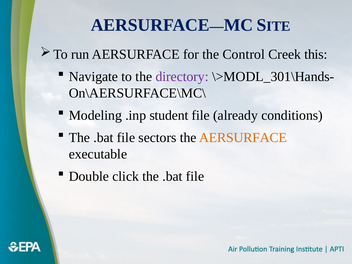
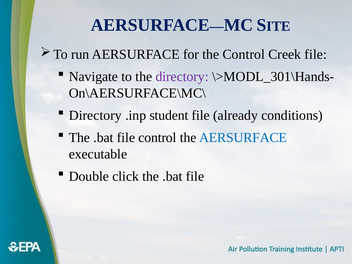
Creek this: this -> file
Modeling at (95, 115): Modeling -> Directory
file sectors: sectors -> control
AERSURFACE at (243, 138) colour: orange -> blue
